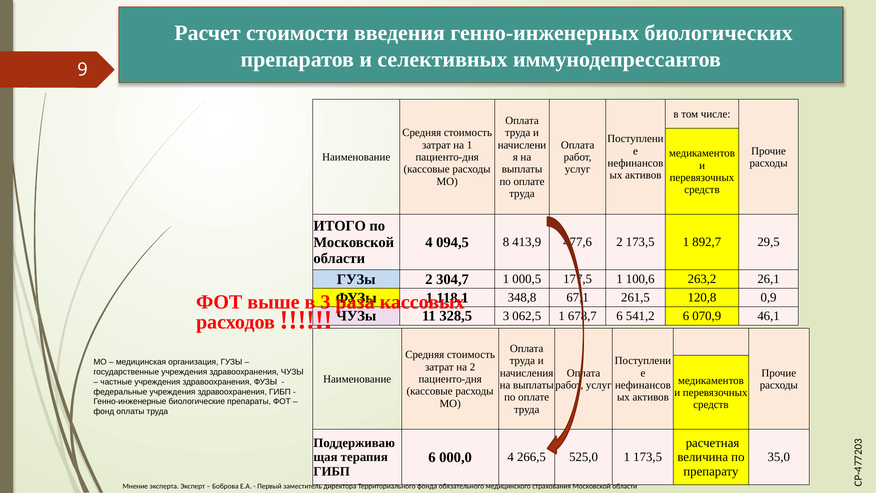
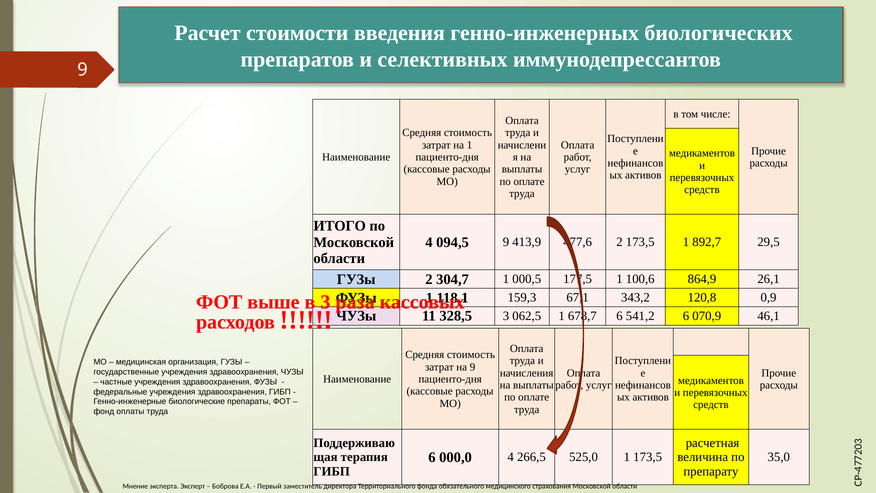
094,5 8: 8 -> 9
263,2: 263,2 -> 864,9
348,8: 348,8 -> 159,3
261,5: 261,5 -> 343,2
на 2: 2 -> 9
